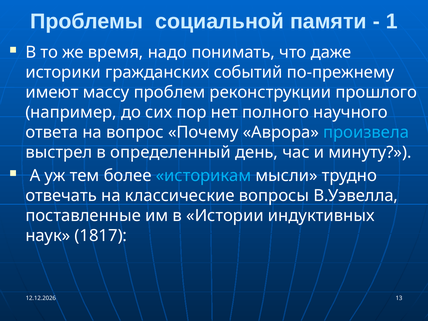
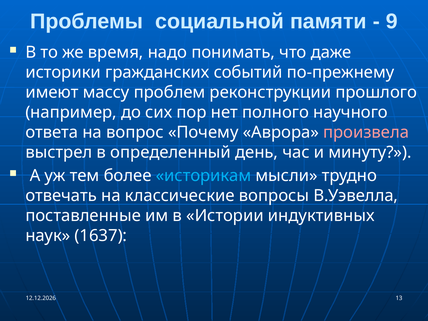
1: 1 -> 9
произвела colour: light blue -> pink
1817: 1817 -> 1637
